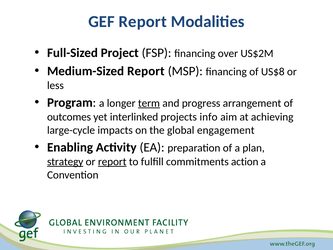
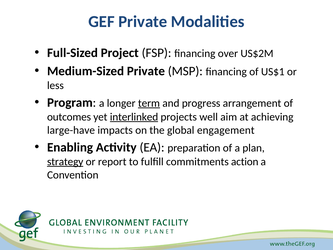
GEF Report: Report -> Private
Medium-Sized Report: Report -> Private
US$8: US$8 -> US$1
interlinked underline: none -> present
info: info -> well
large-cycle: large-cycle -> large-have
report at (112, 162) underline: present -> none
